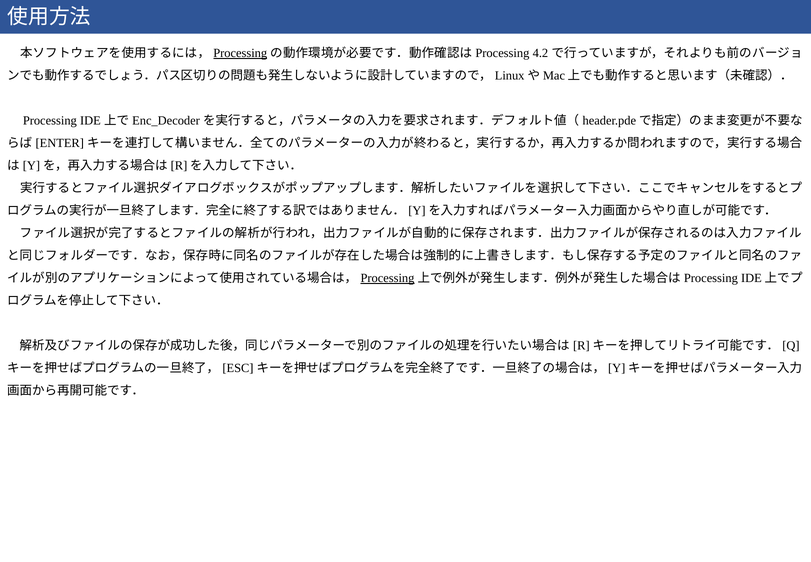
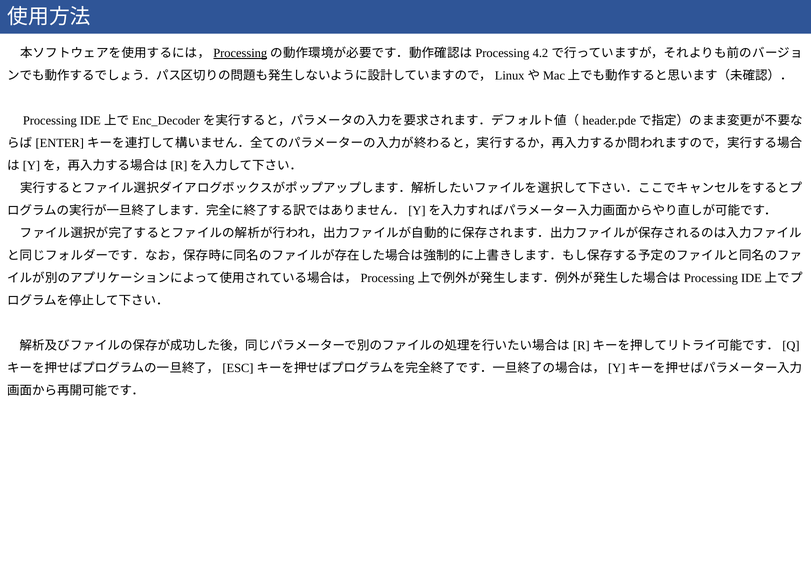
Processing at (387, 278) underline: present -> none
